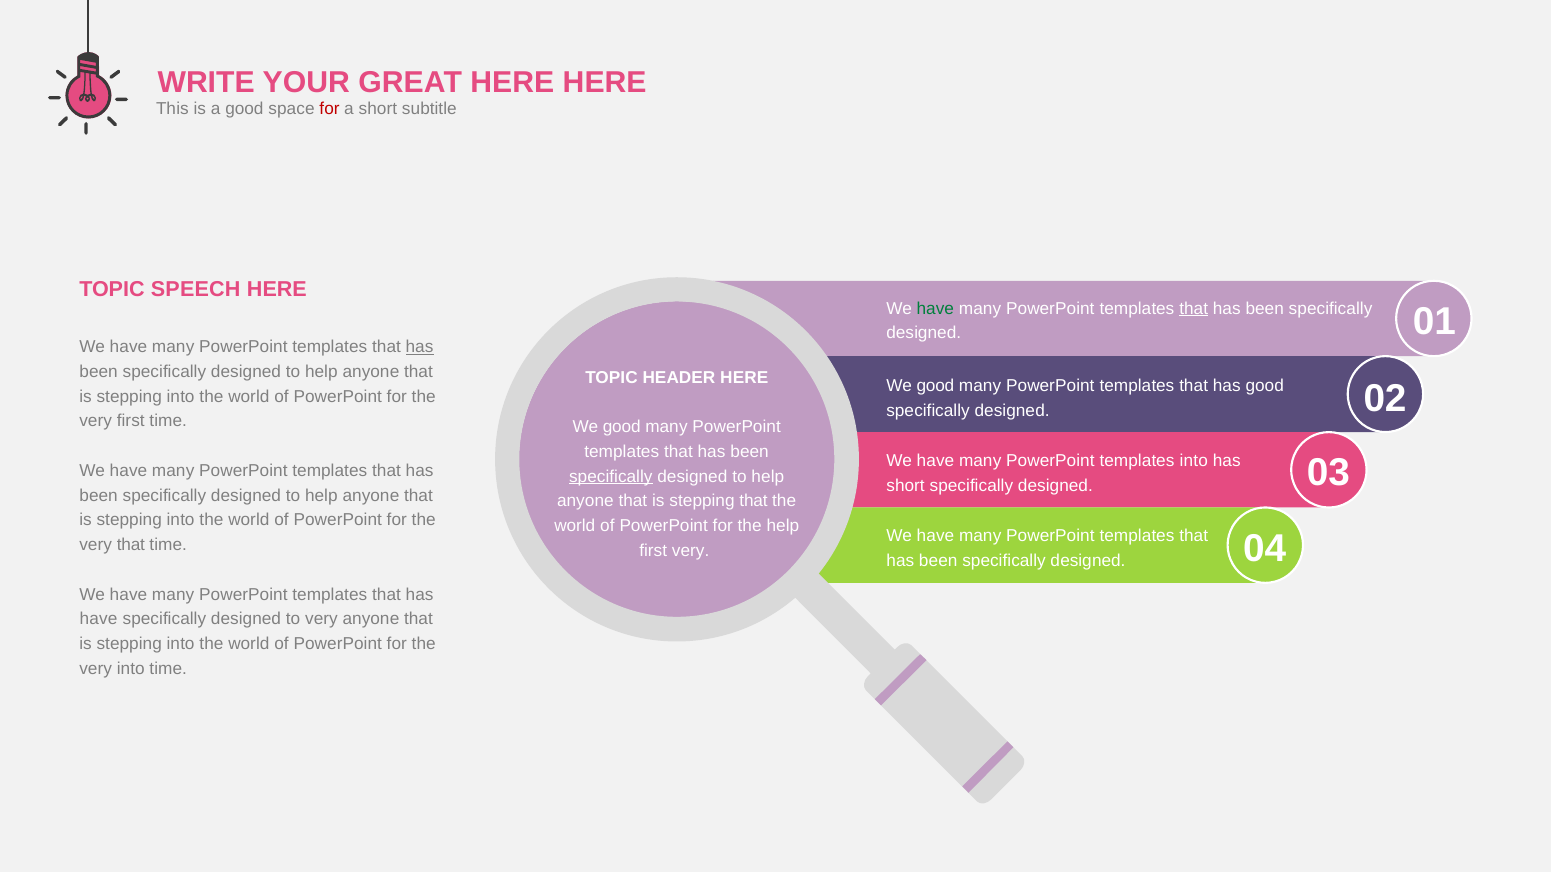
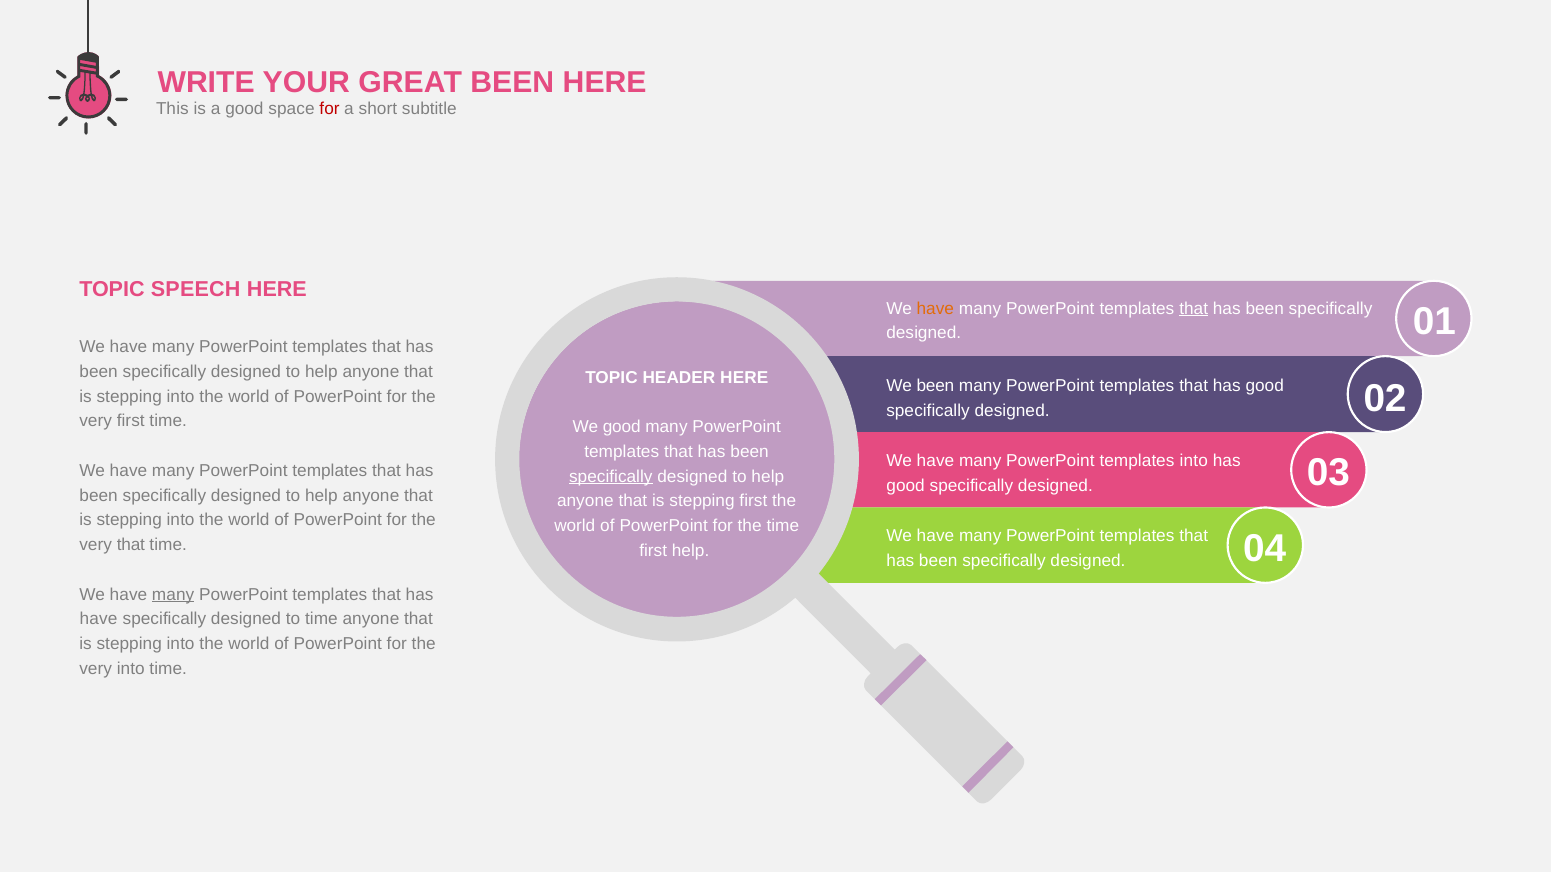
GREAT HERE: HERE -> BEEN
have at (935, 309) colour: green -> orange
has at (420, 347) underline: present -> none
good at (935, 386): good -> been
short at (906, 486): short -> good
stepping that: that -> first
the help: help -> time
first very: very -> help
many at (173, 594) underline: none -> present
to very: very -> time
